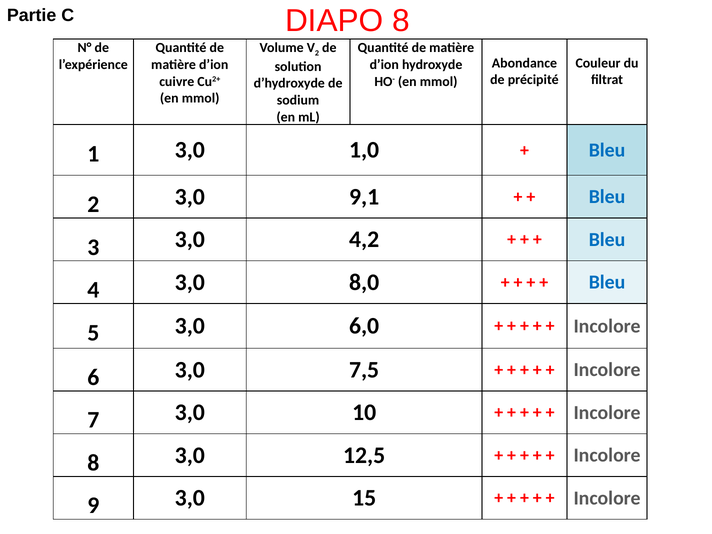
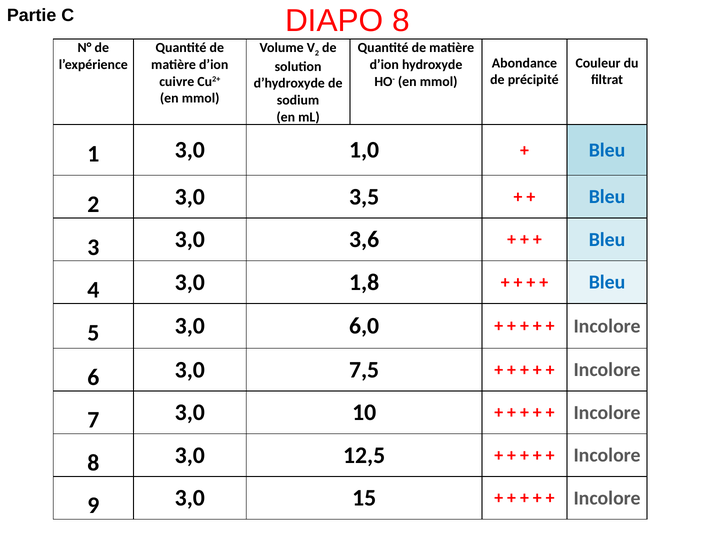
9,1: 9,1 -> 3,5
4,2: 4,2 -> 3,6
8,0: 8,0 -> 1,8
